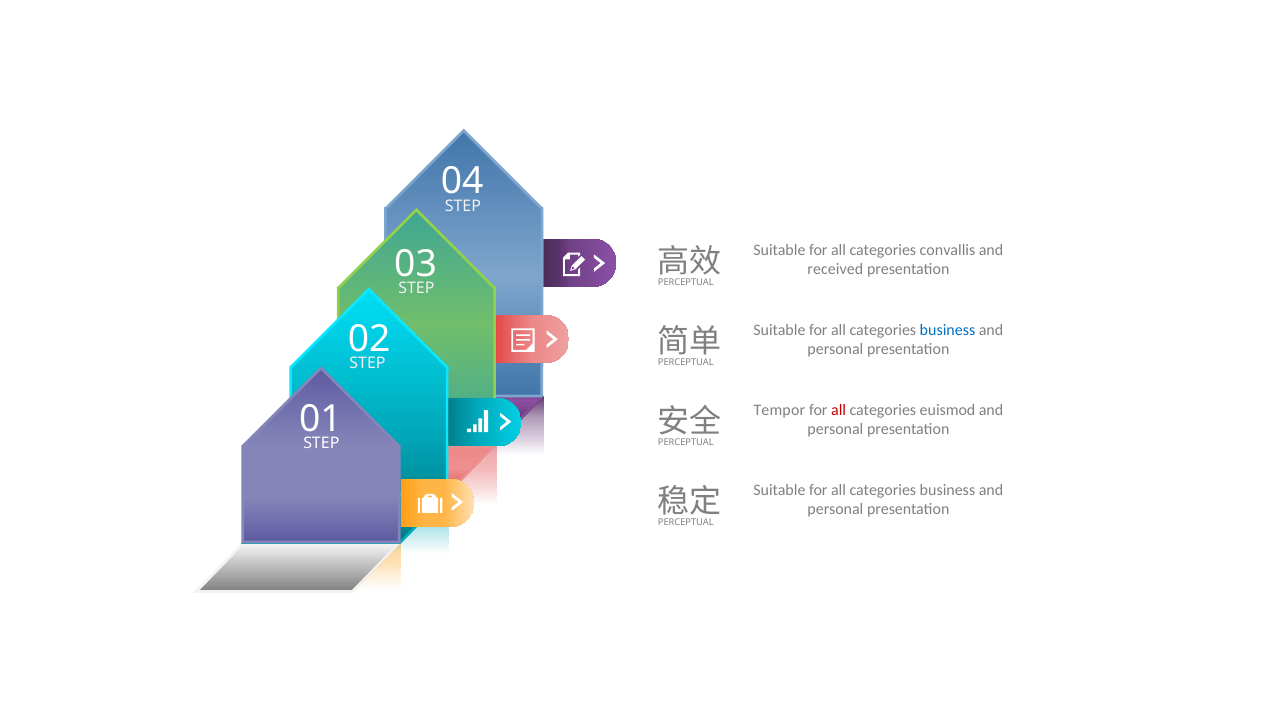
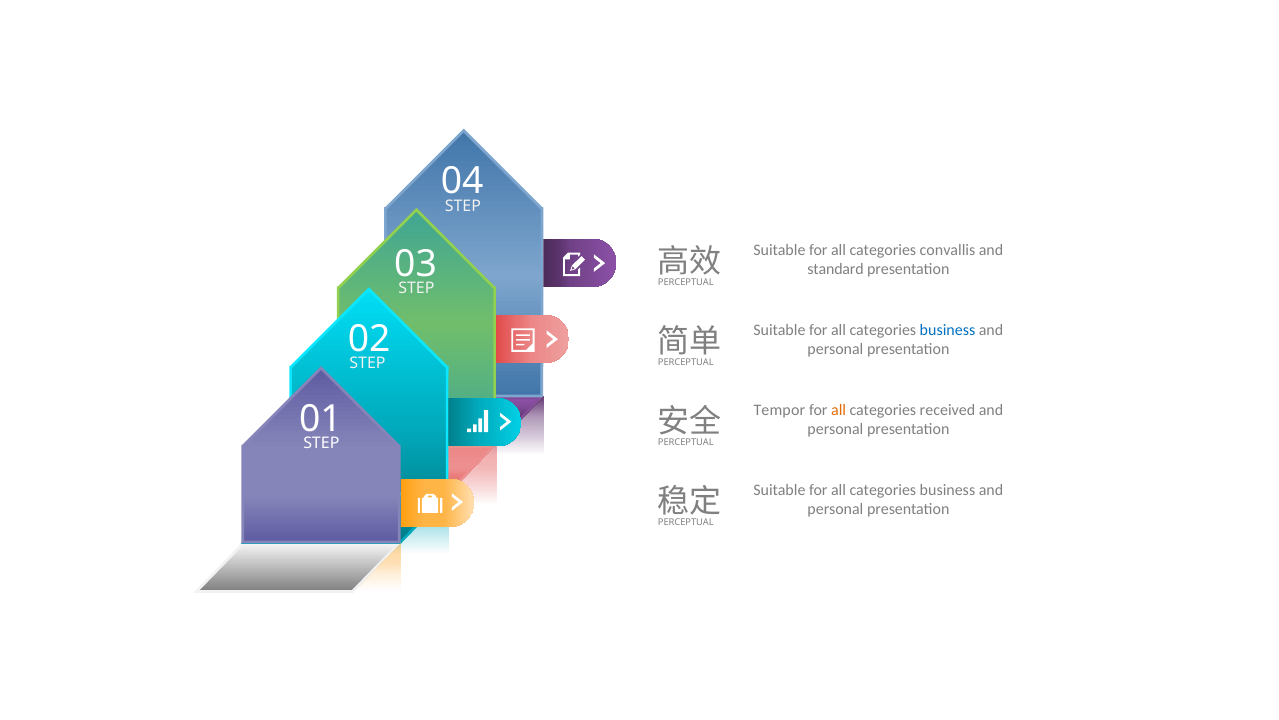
received: received -> standard
all at (839, 410) colour: red -> orange
euismod: euismod -> received
